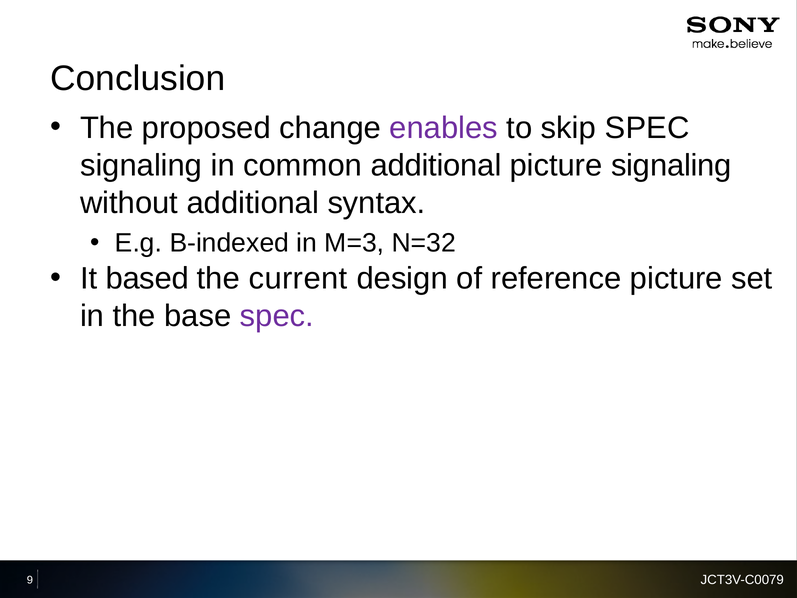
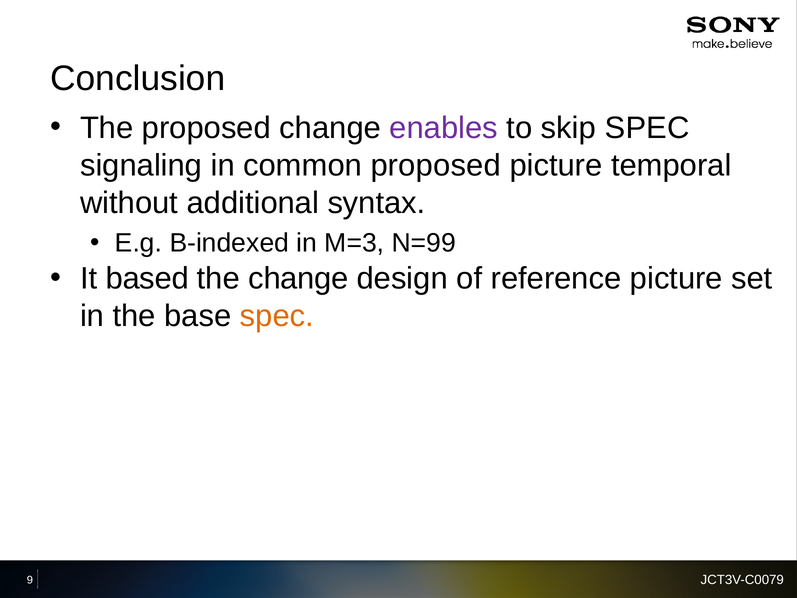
common additional: additional -> proposed
picture signaling: signaling -> temporal
N=32: N=32 -> N=99
the current: current -> change
spec at (277, 316) colour: purple -> orange
